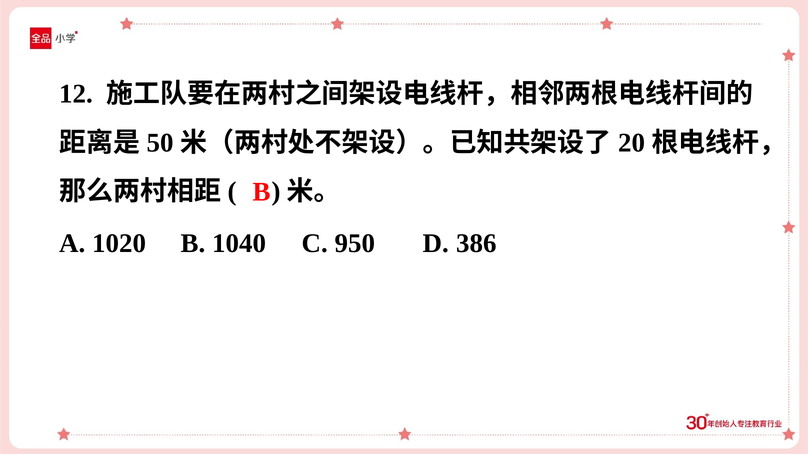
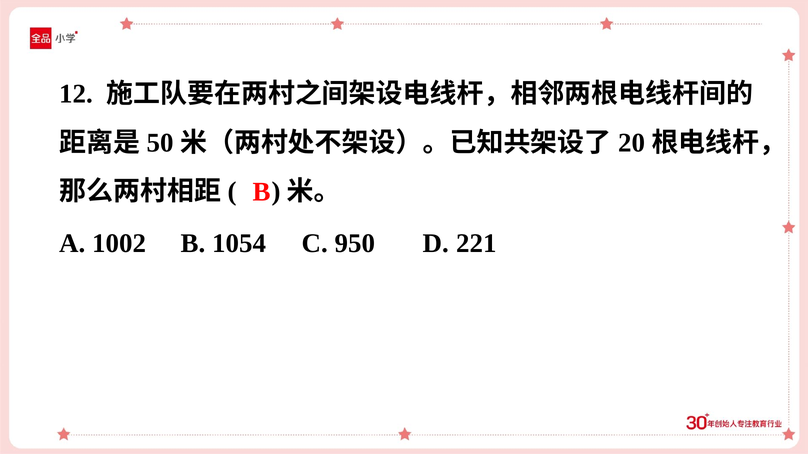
1020: 1020 -> 1002
1040: 1040 -> 1054
386: 386 -> 221
